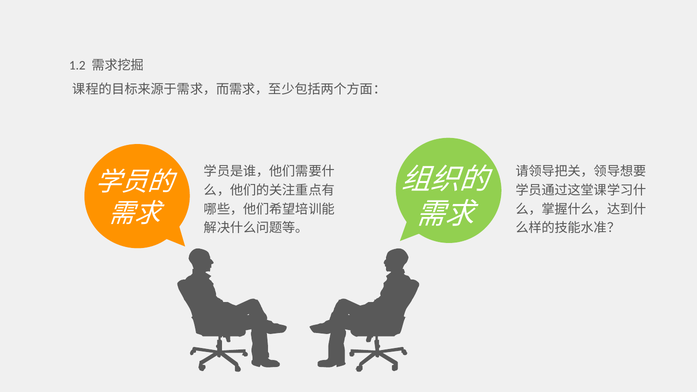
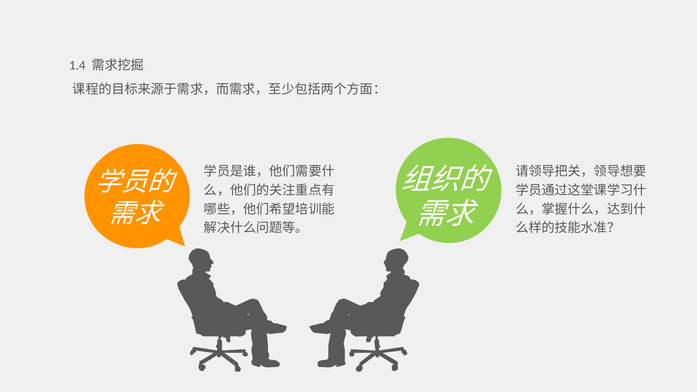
1.2: 1.2 -> 1.4
